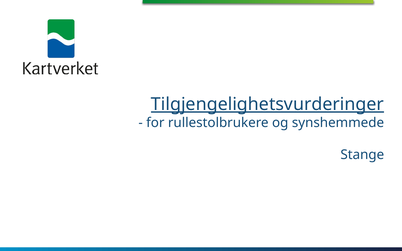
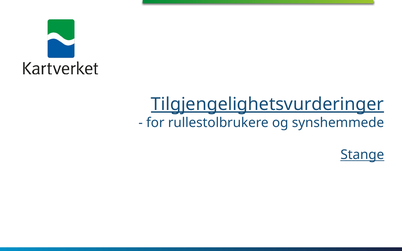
Stange underline: none -> present
